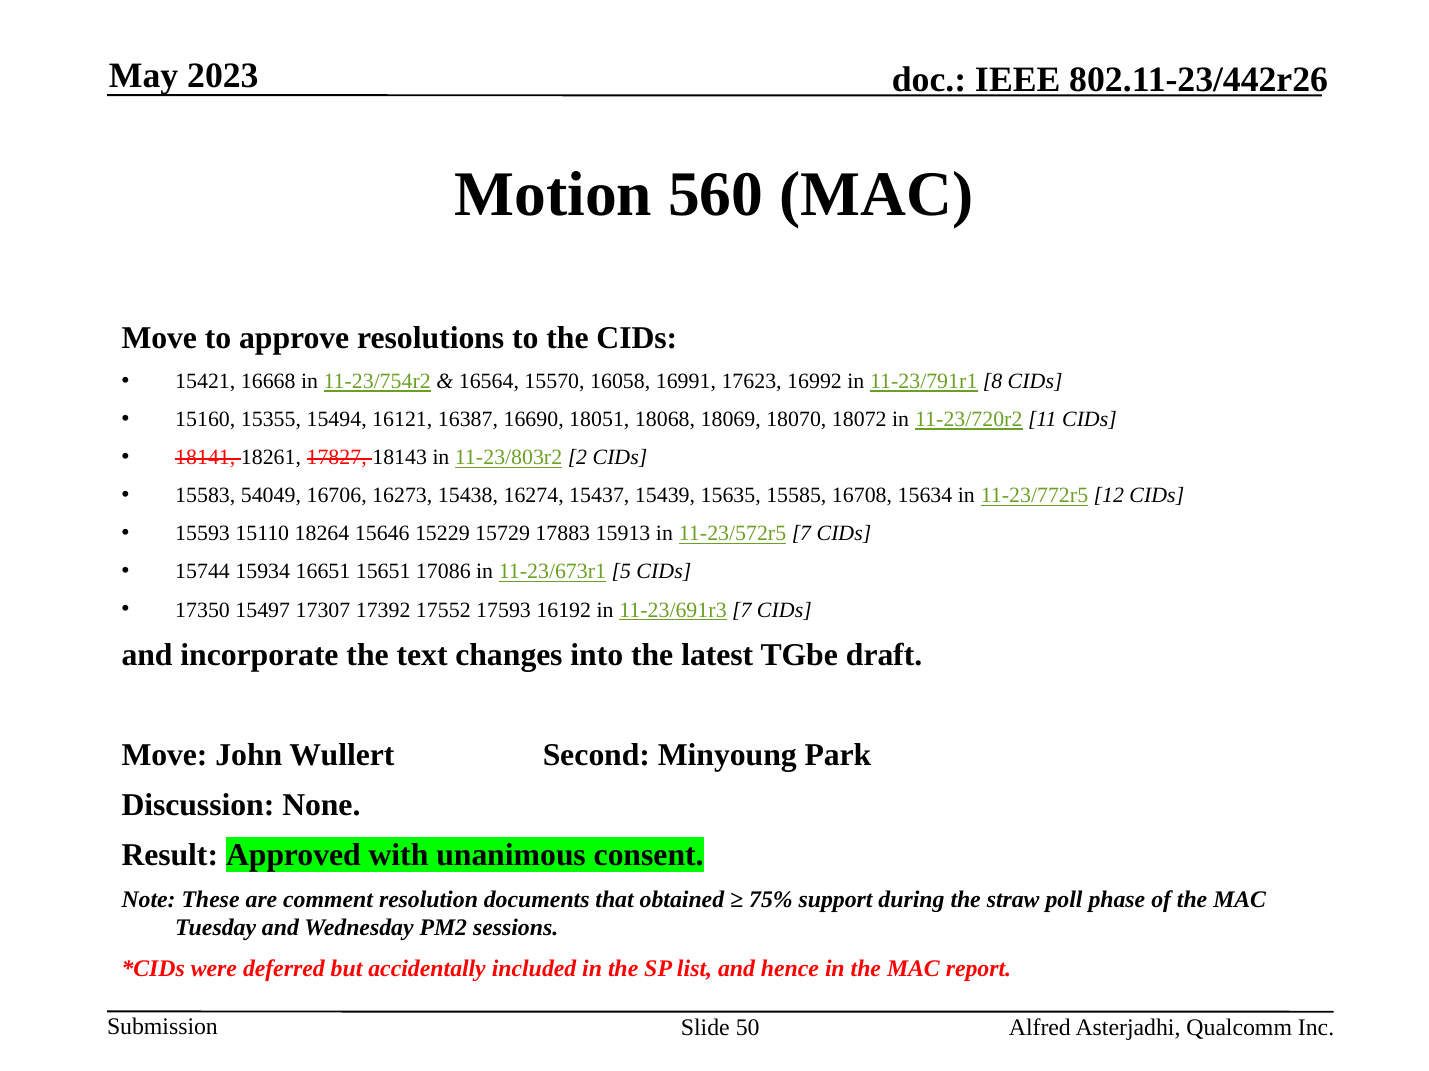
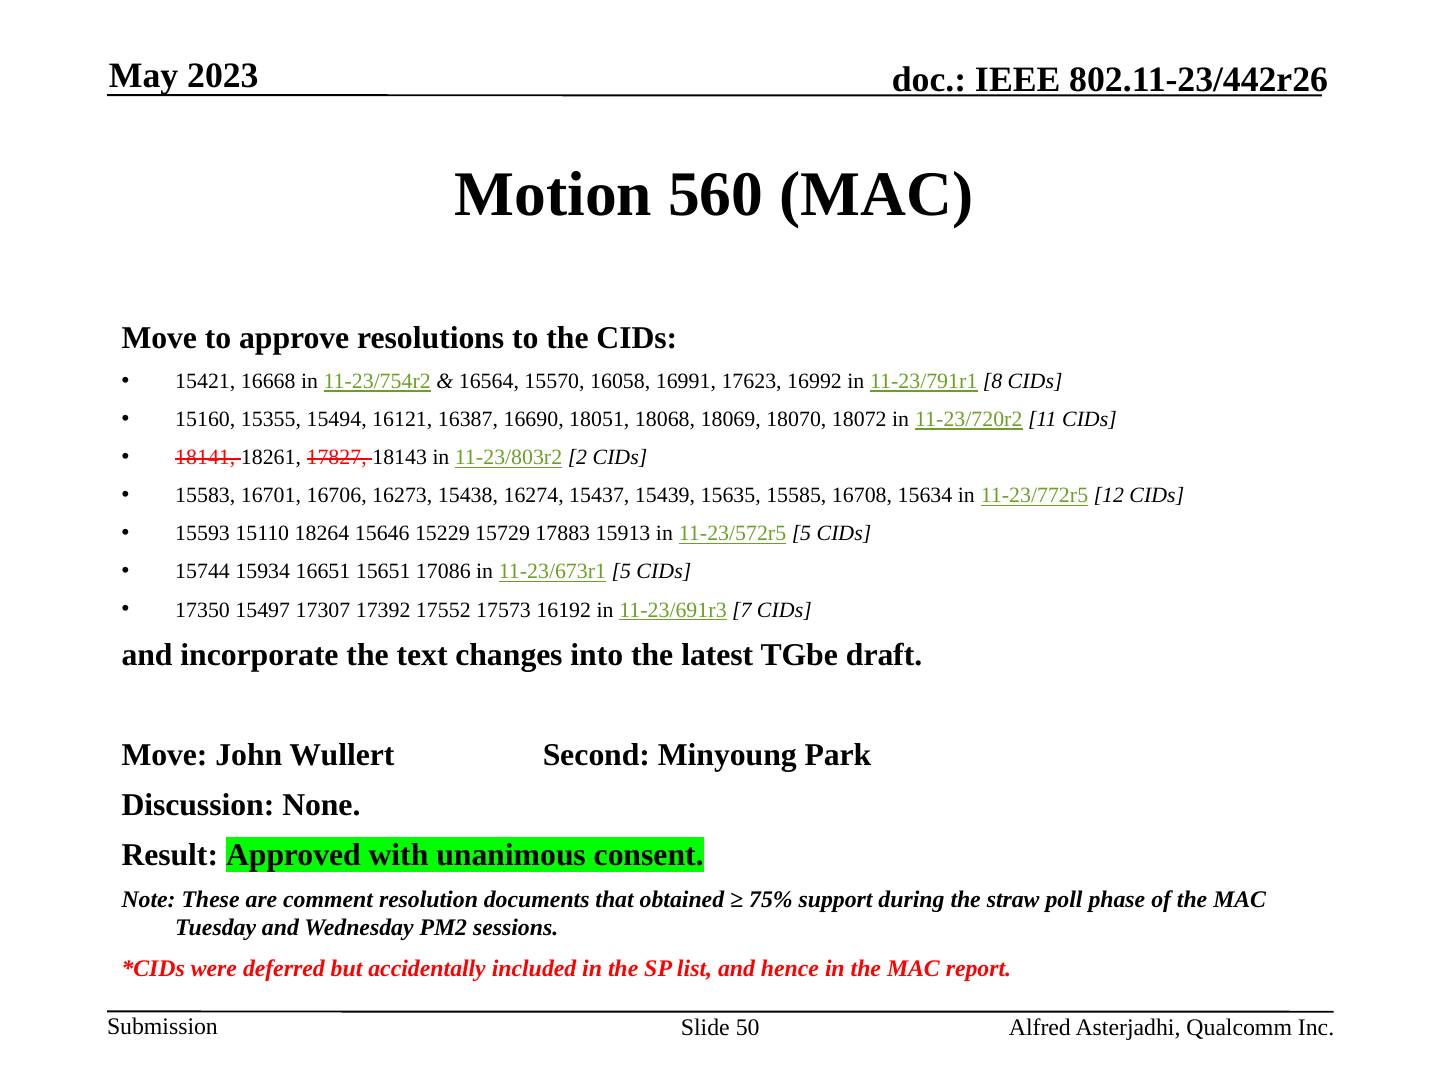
54049: 54049 -> 16701
11-23/572r5 7: 7 -> 5
17593: 17593 -> 17573
